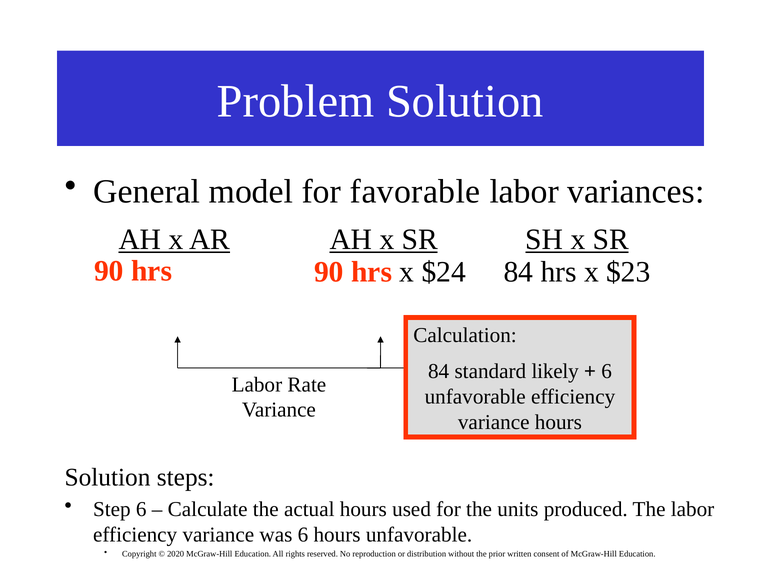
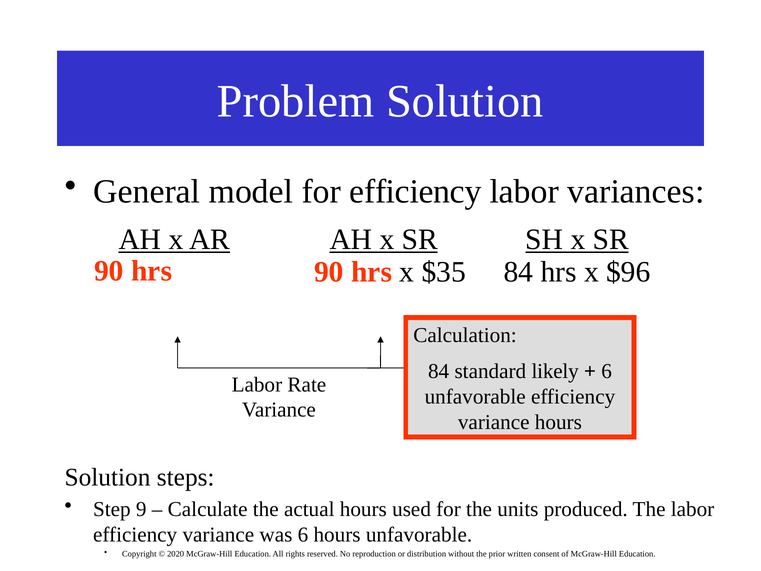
for favorable: favorable -> efficiency
$24: $24 -> $35
$23: $23 -> $96
Step 6: 6 -> 9
